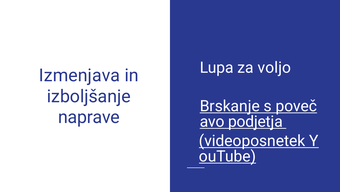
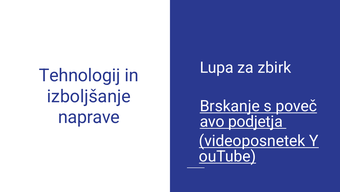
voljo: voljo -> zbirk
Izmenjava: Izmenjava -> Tehnologij
